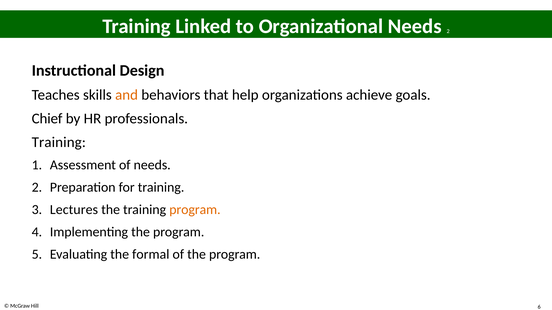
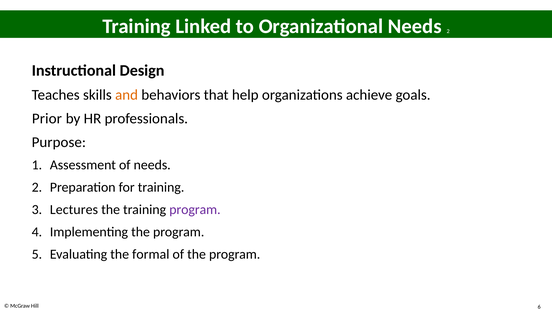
Chief: Chief -> Prior
Training at (59, 142): Training -> Purpose
program at (195, 210) colour: orange -> purple
